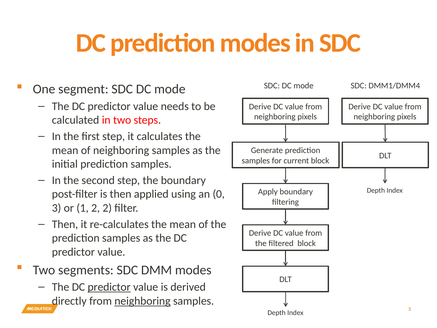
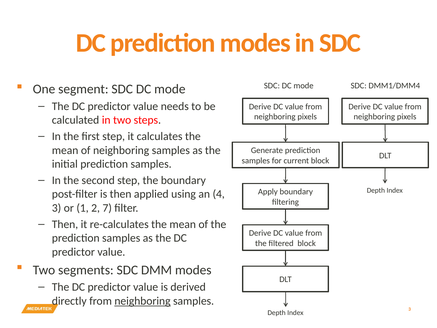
0: 0 -> 4
2 2: 2 -> 7
predictor at (109, 287) underline: present -> none
